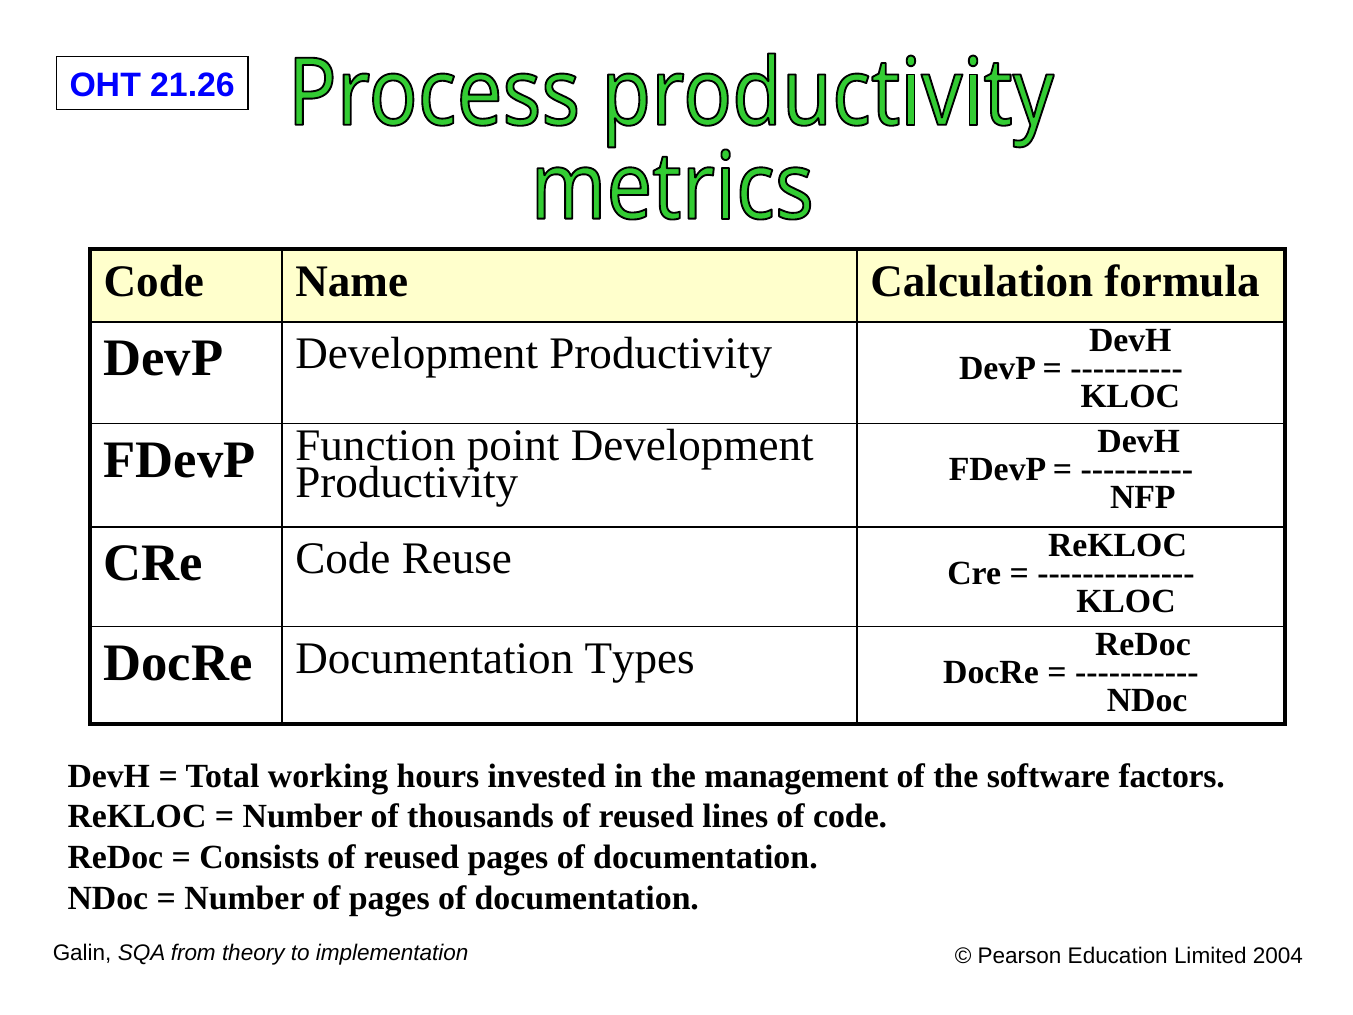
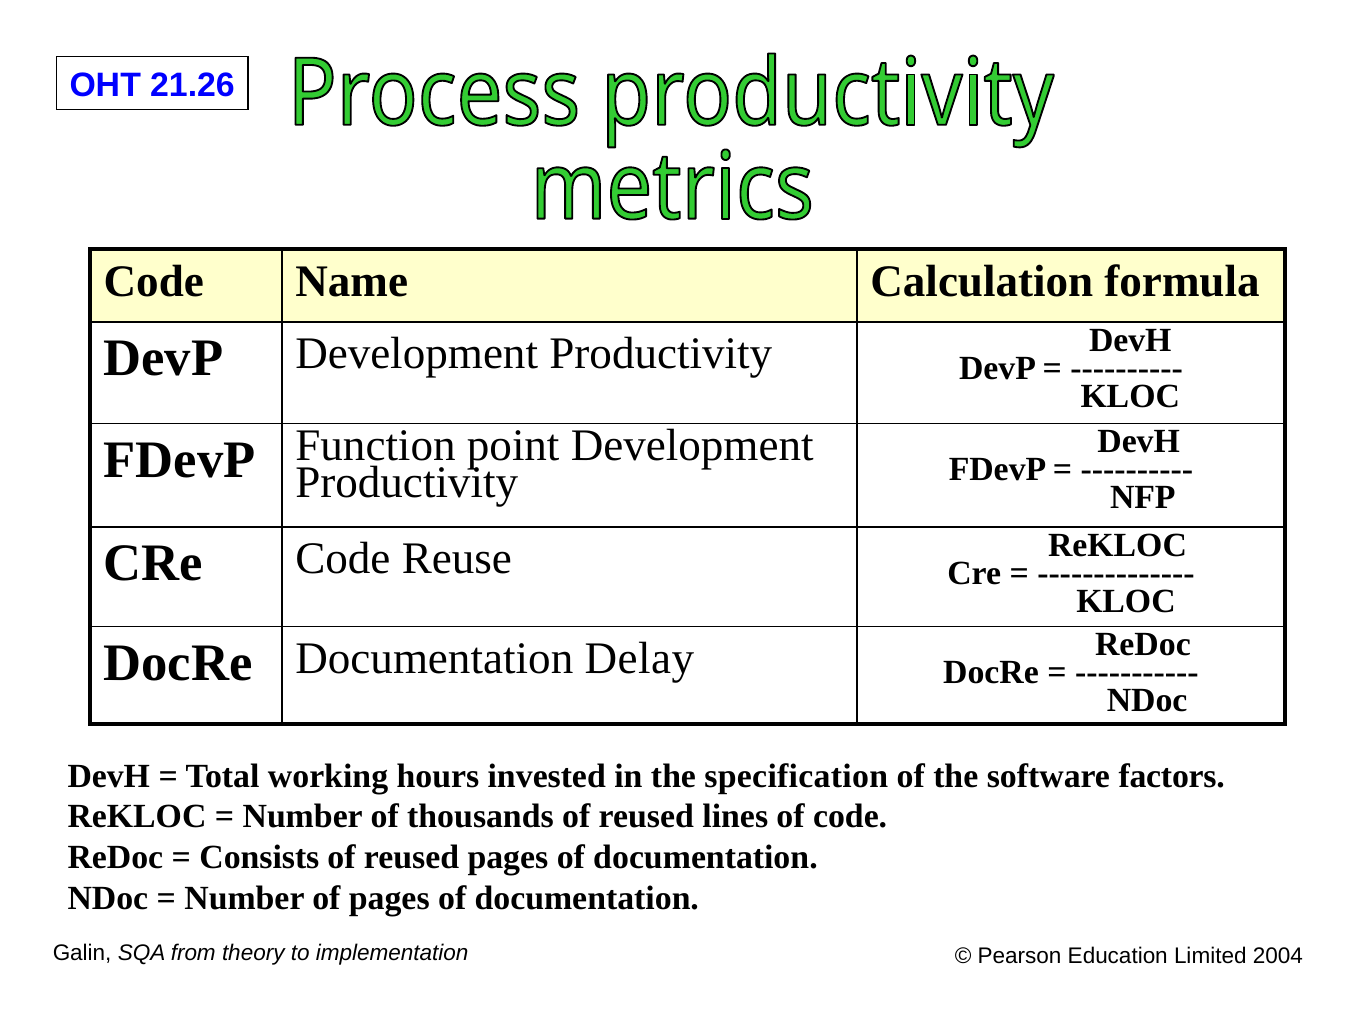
Types: Types -> Delay
management: management -> specification
